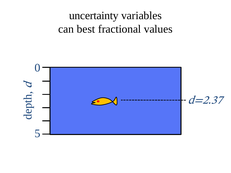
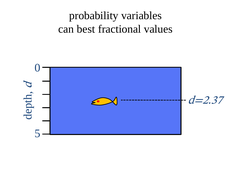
uncertainty: uncertainty -> probability
